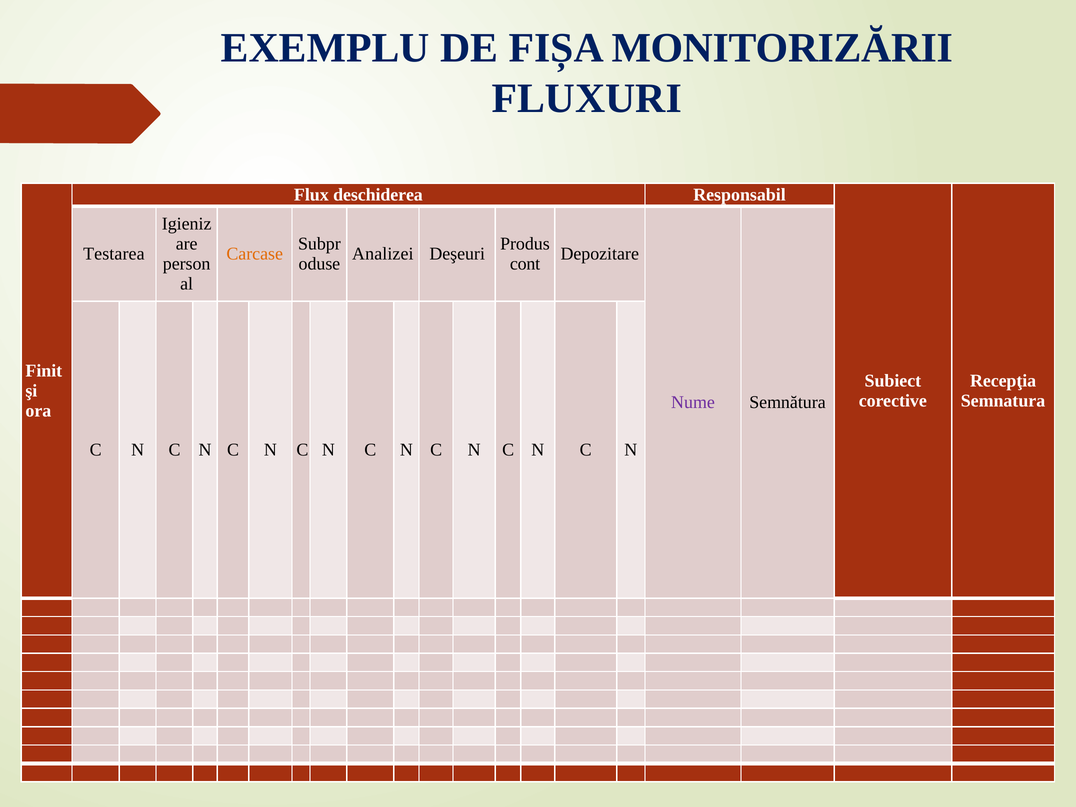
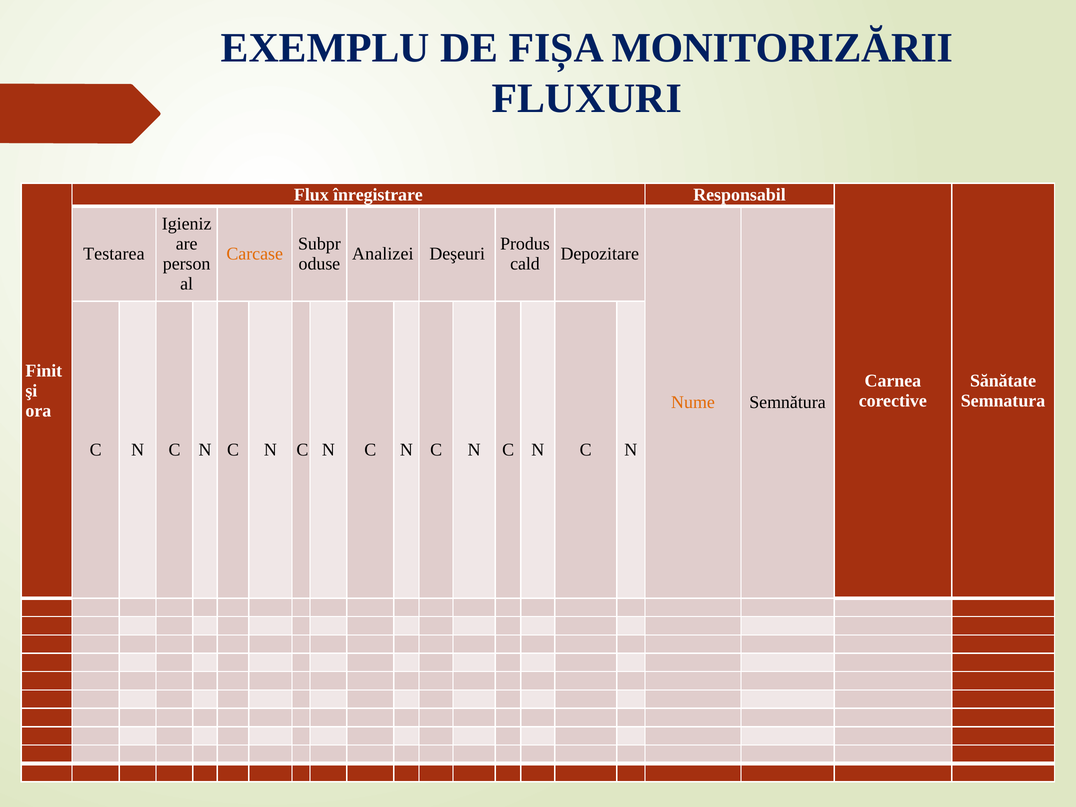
deschiderea: deschiderea -> înregistrare
cont: cont -> cald
Subiect: Subiect -> Carnea
Recepţia: Recepţia -> Sănătate
Nume colour: purple -> orange
